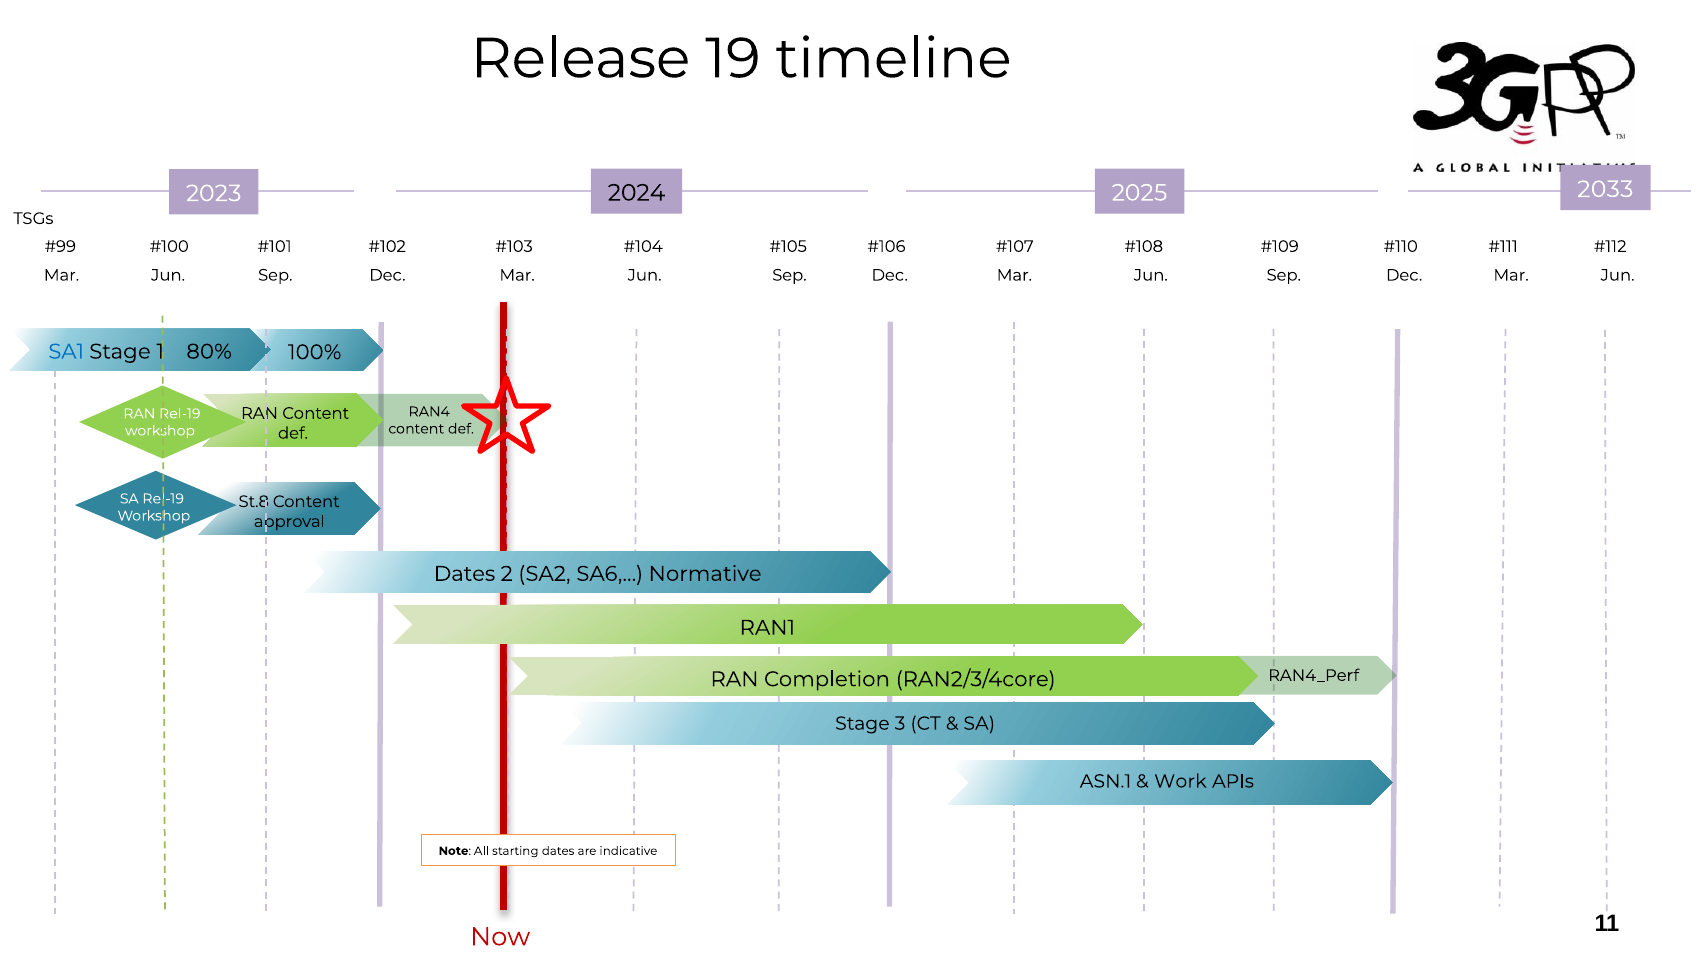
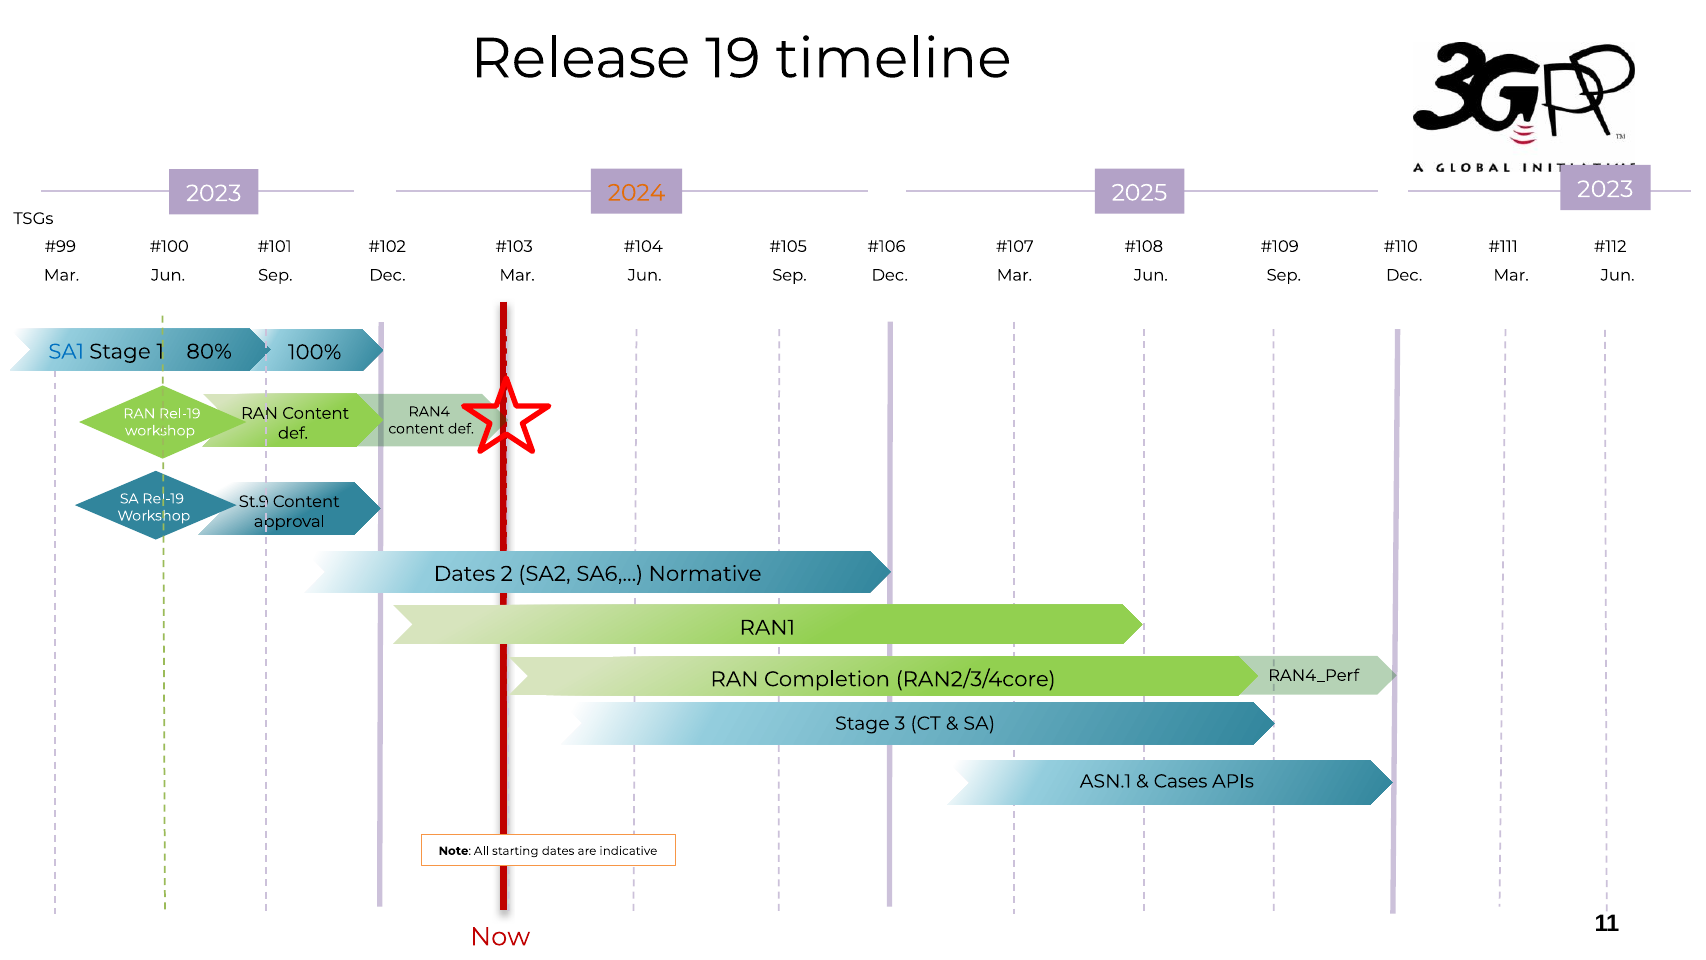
2033 at (1605, 189): 2033 -> 2023
2024 colour: black -> orange
St.8: St.8 -> St.9
Work: Work -> Cases
